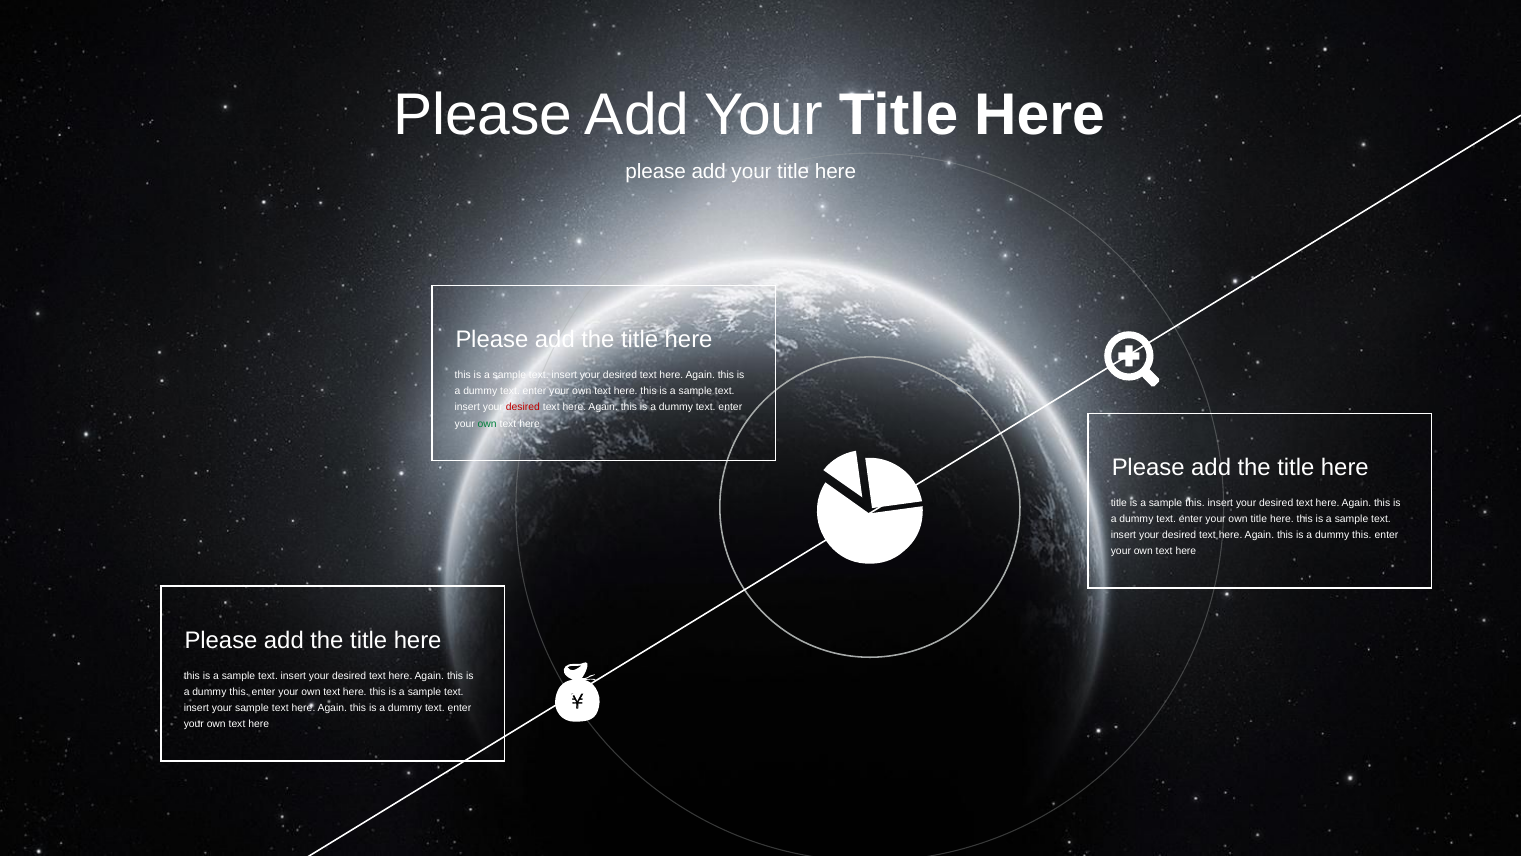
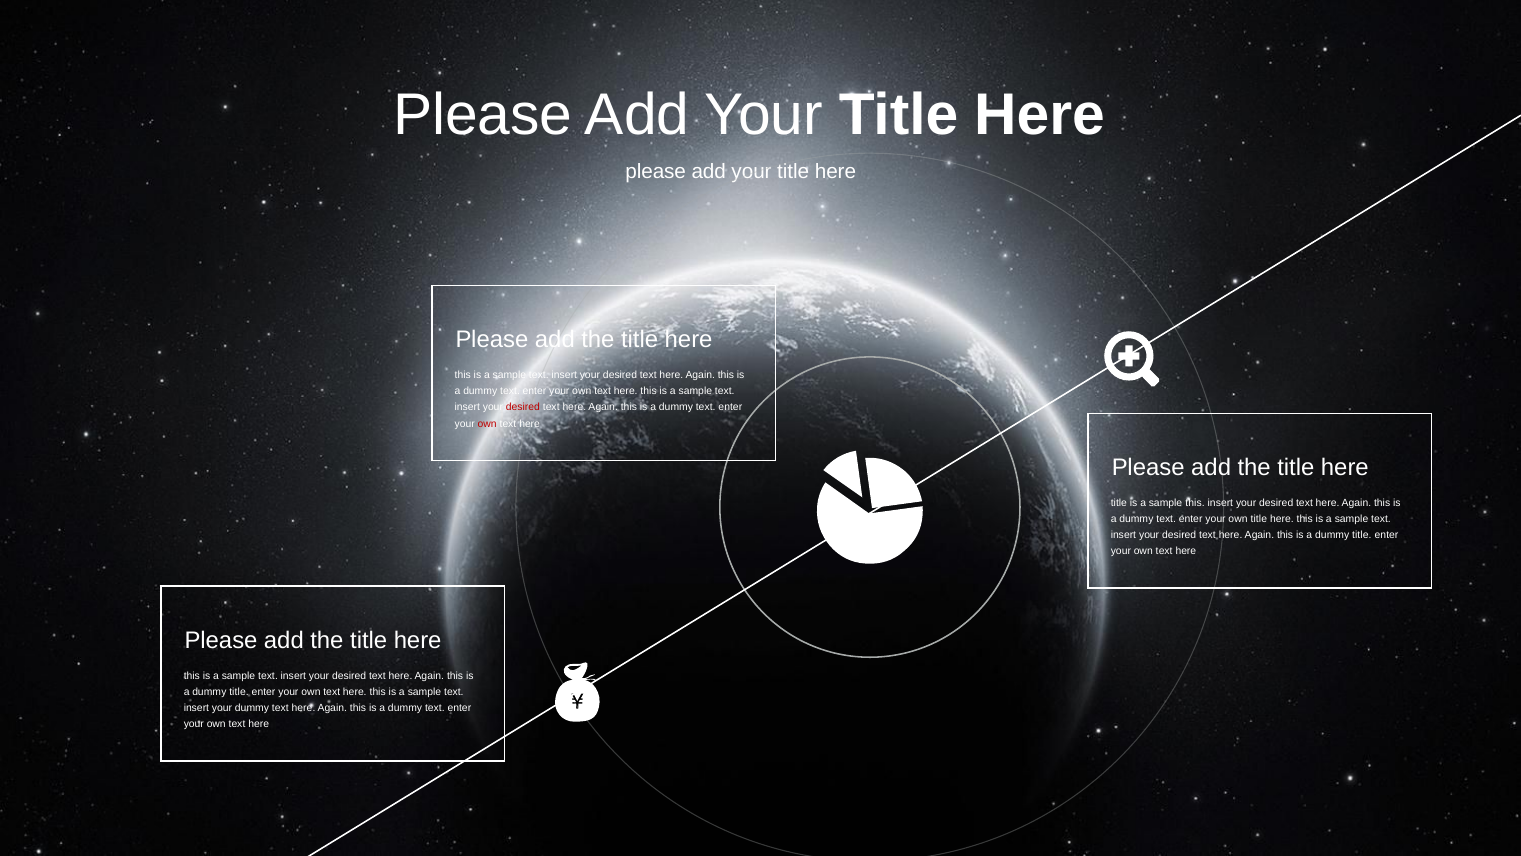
own at (487, 423) colour: green -> red
this at (1362, 535): this -> title
this at (239, 692): this -> title
your sample: sample -> dummy
